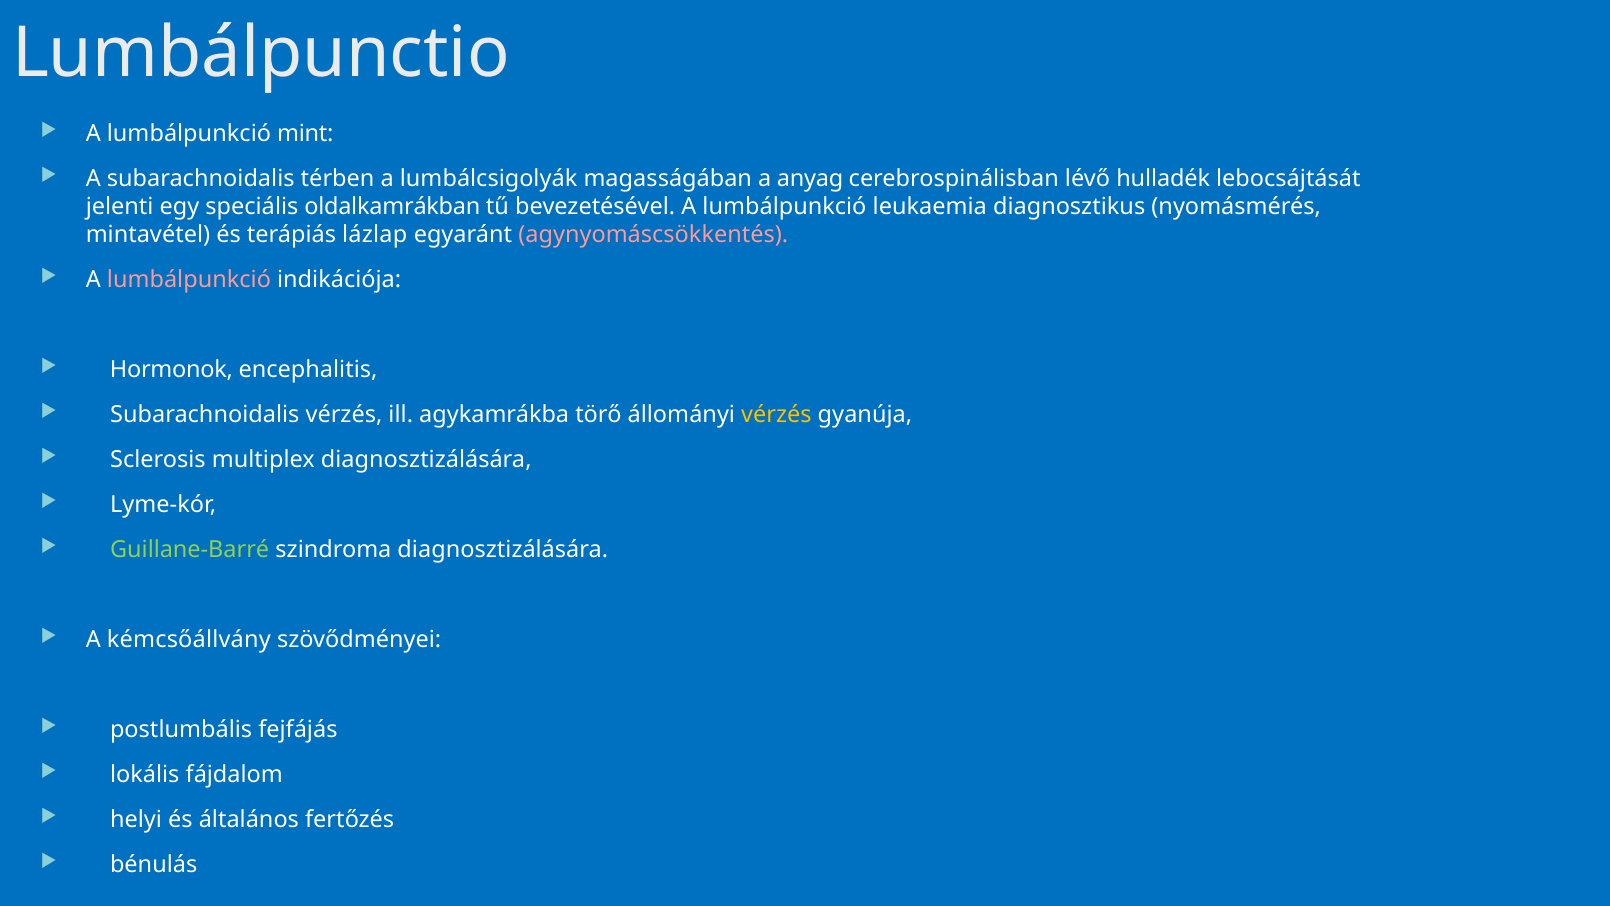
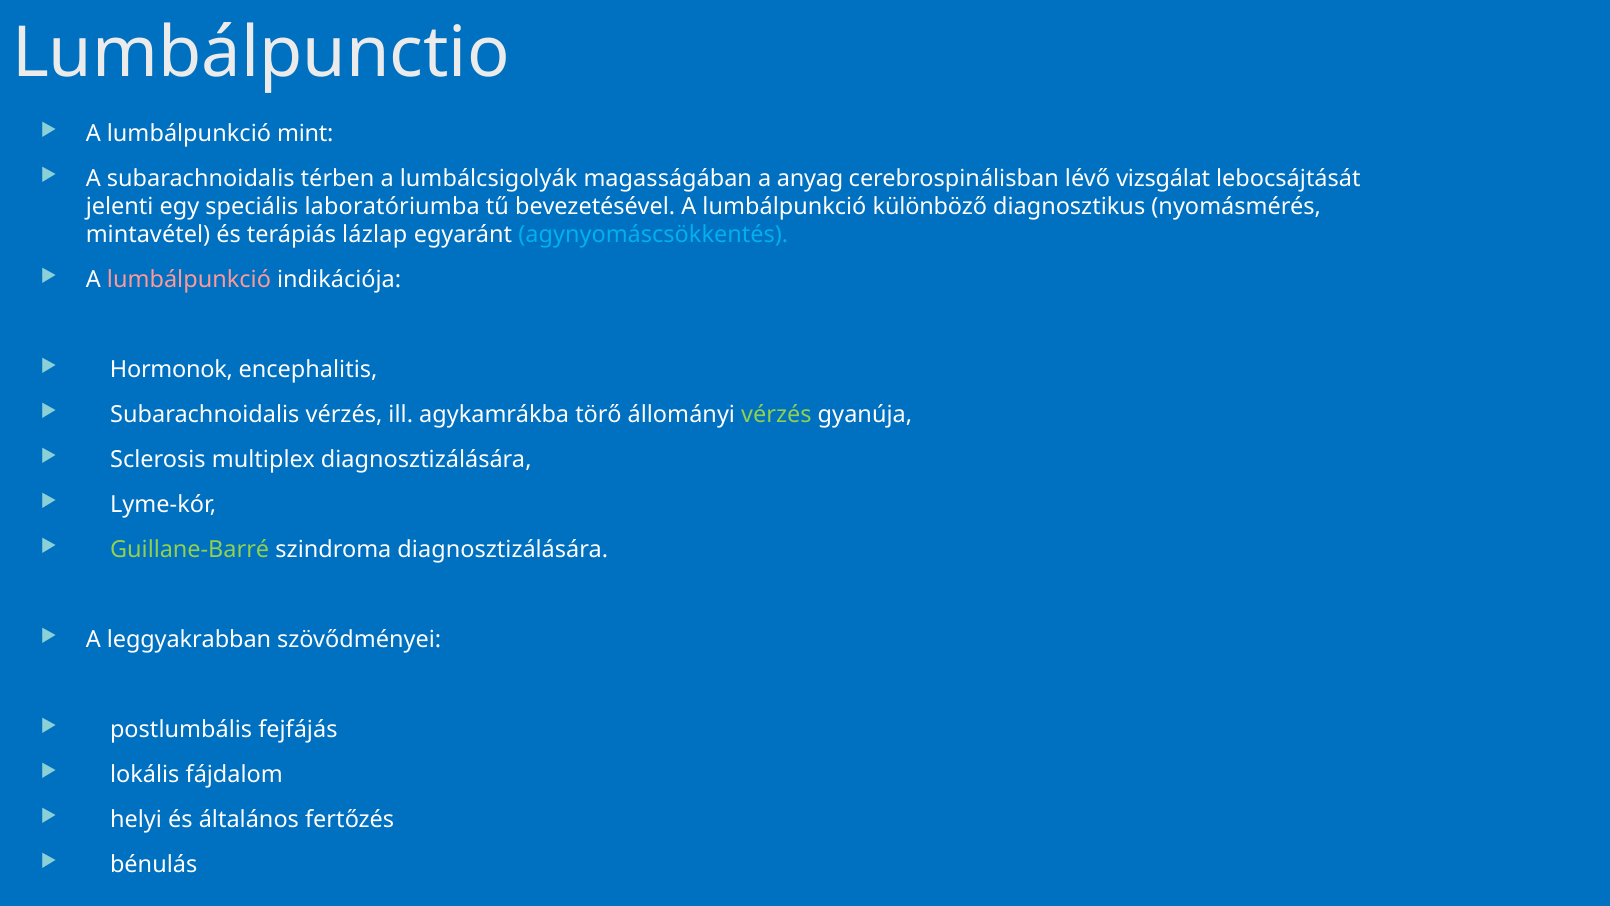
hulladék: hulladék -> vizsgálat
oldalkamrákban: oldalkamrákban -> laboratóriumba
leukaemia: leukaemia -> különböző
agynyomáscsökkentés colour: pink -> light blue
vérzés at (776, 415) colour: yellow -> light green
kémcsőállvány: kémcsőállvány -> leggyakrabban
